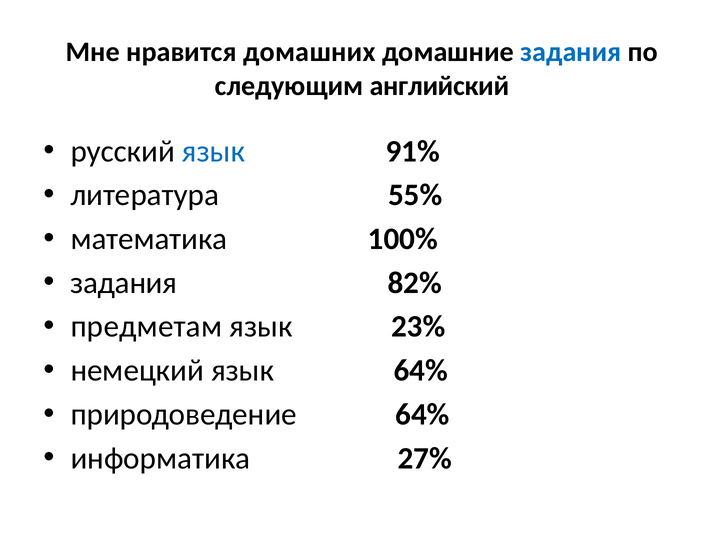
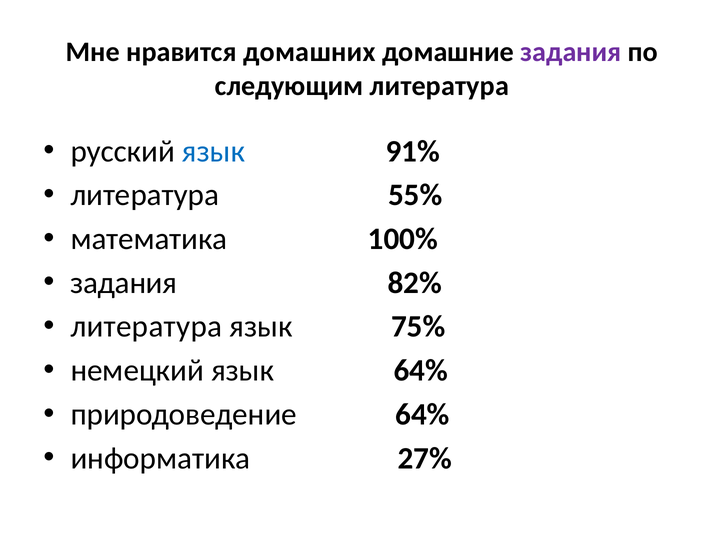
задания at (571, 52) colour: blue -> purple
следующим английский: английский -> литература
предметам at (146, 327): предметам -> литература
23%: 23% -> 75%
